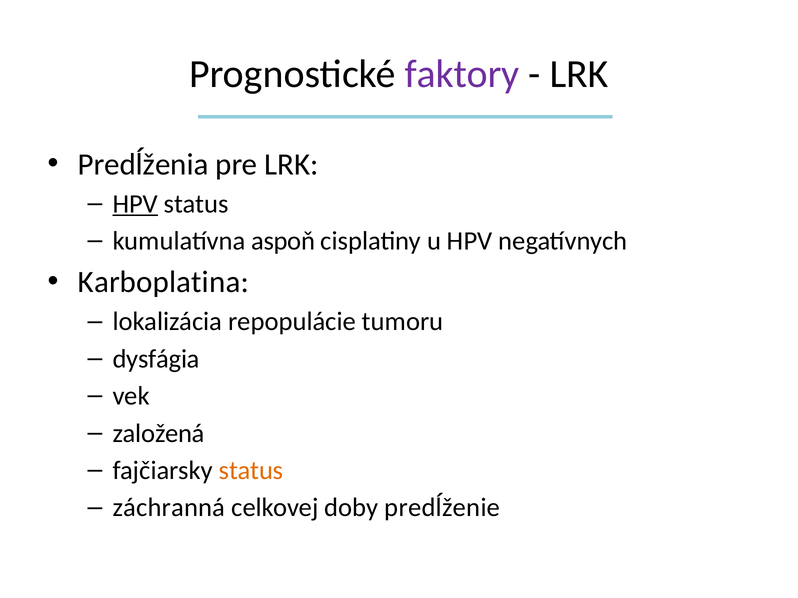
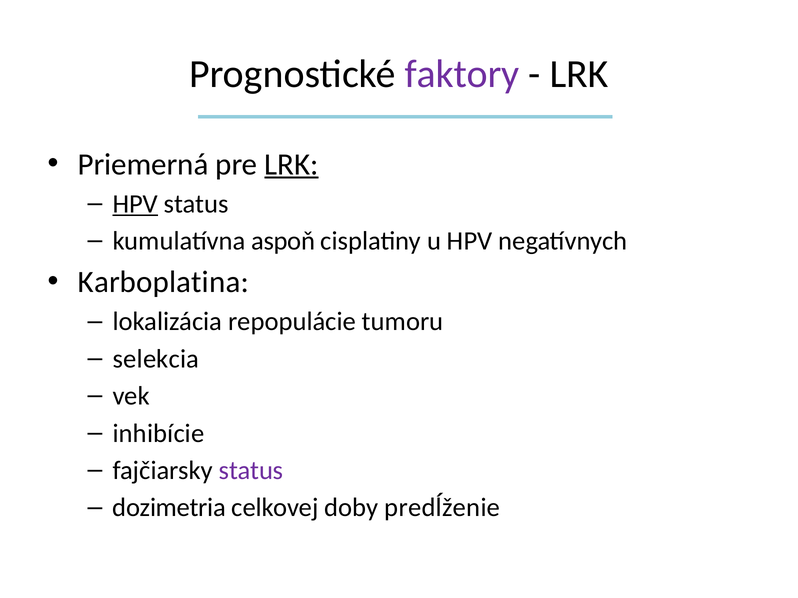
Predĺženia: Predĺženia -> Priemerná
LRK at (292, 164) underline: none -> present
dysfágia: dysfágia -> selekcia
založená: založená -> inhibície
status at (251, 471) colour: orange -> purple
záchranná: záchranná -> dozimetria
